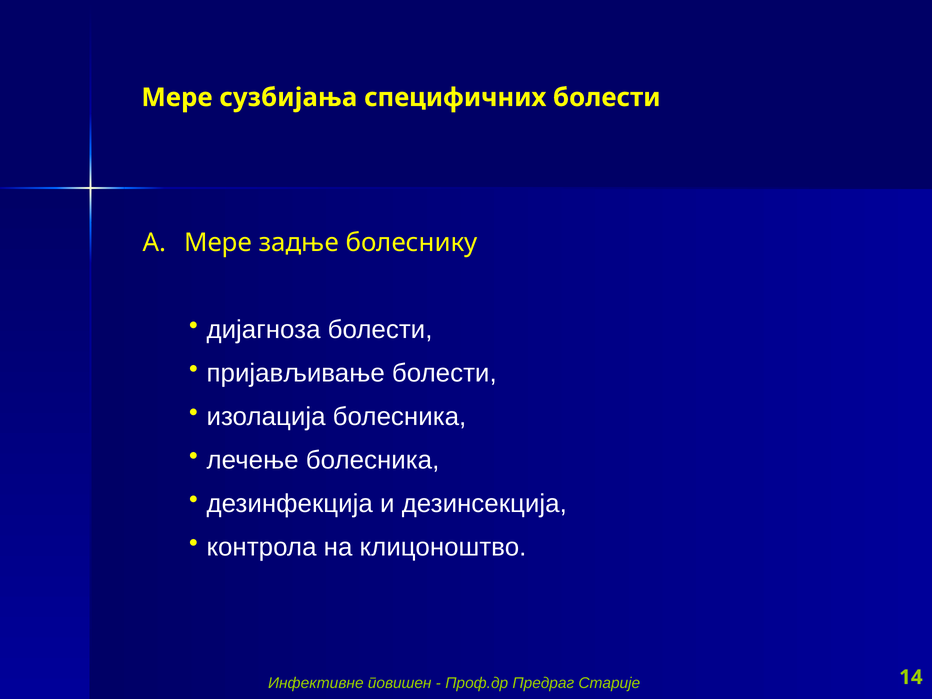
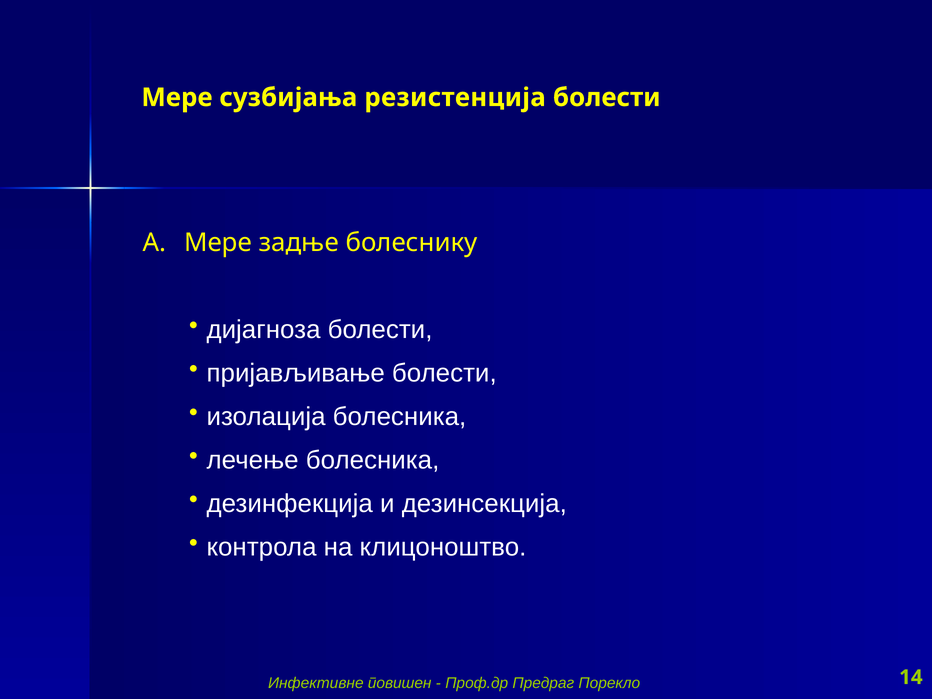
специфичних: специфичних -> резистенција
Старије: Старије -> Порекло
